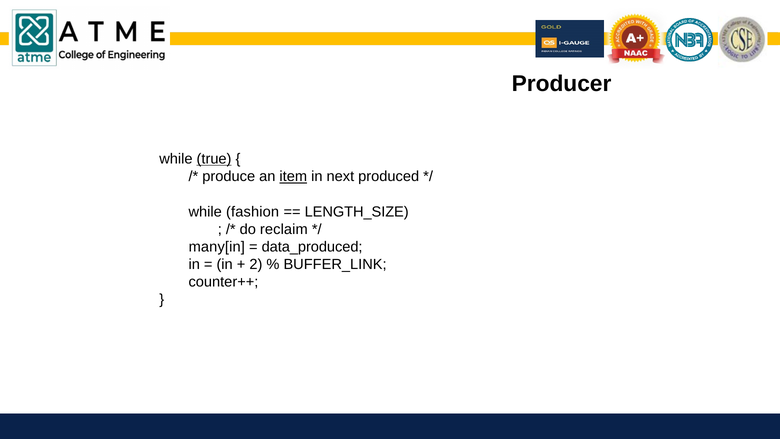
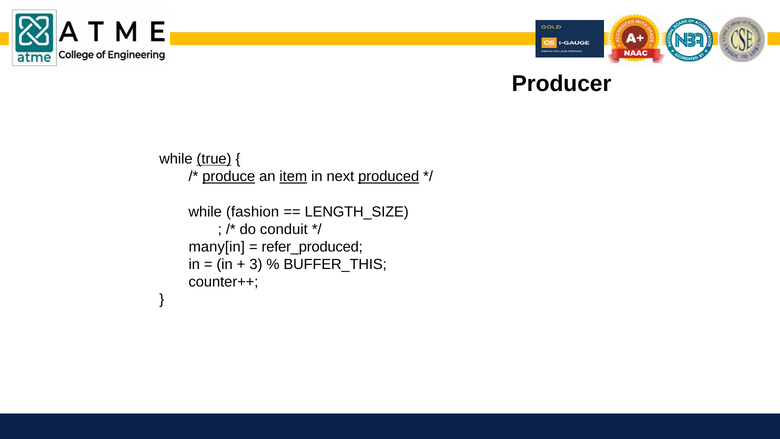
produce underline: none -> present
produced underline: none -> present
reclaim: reclaim -> conduit
data_produced: data_produced -> refer_produced
2: 2 -> 3
BUFFER_LINK: BUFFER_LINK -> BUFFER_THIS
